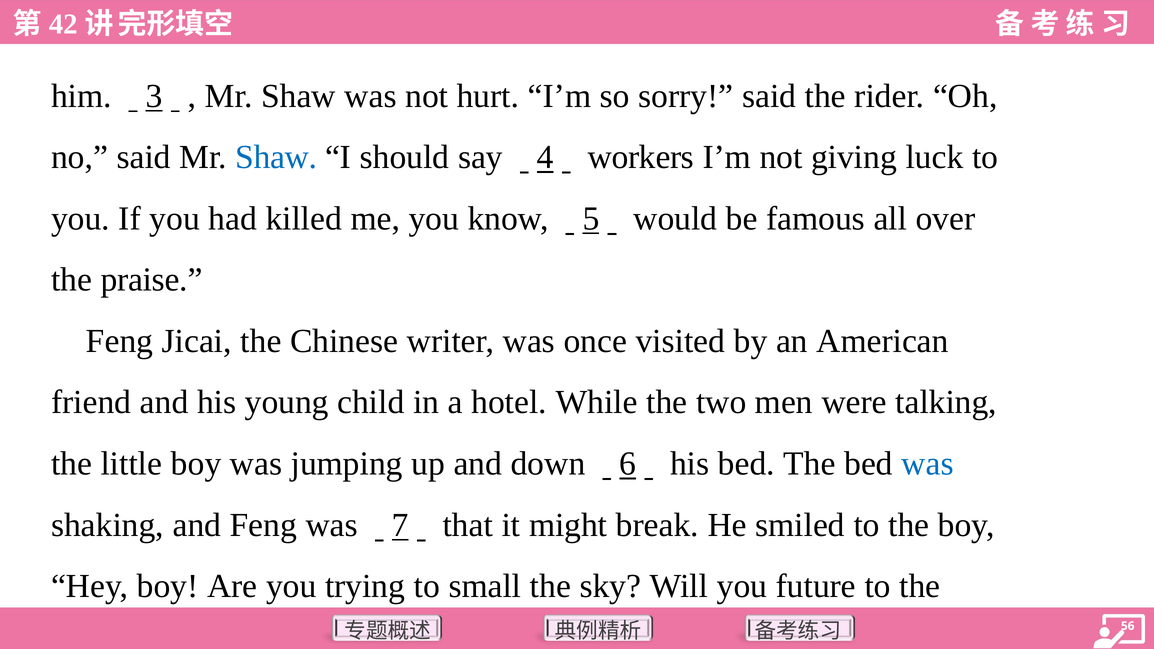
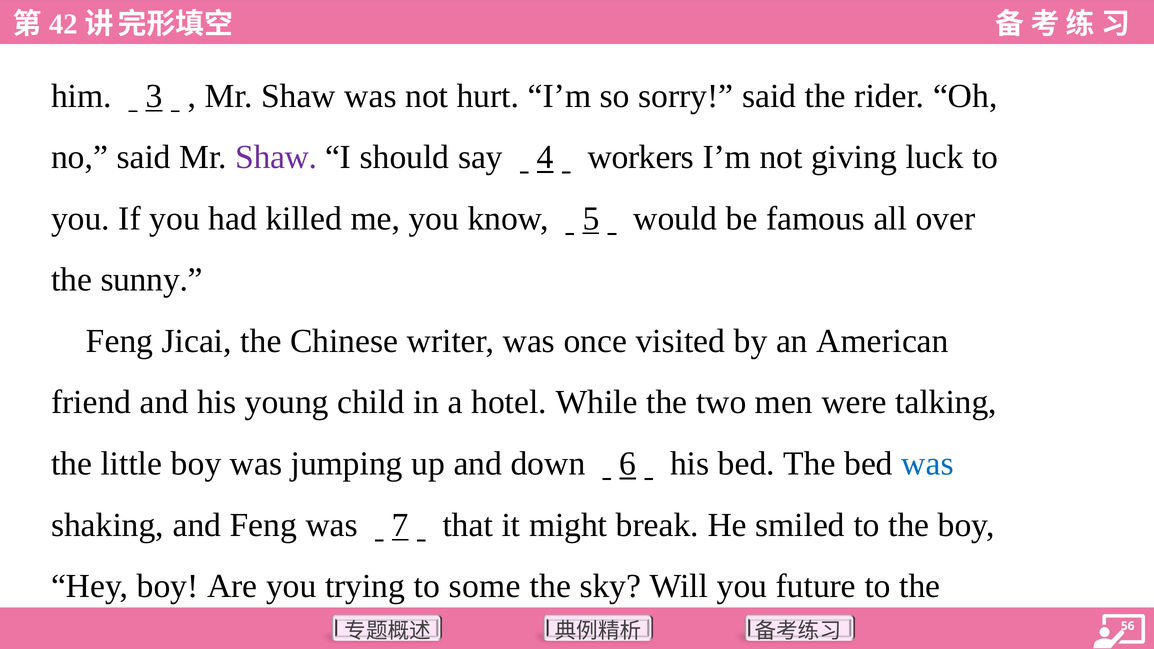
Shaw at (276, 157) colour: blue -> purple
praise: praise -> sunny
small: small -> some
